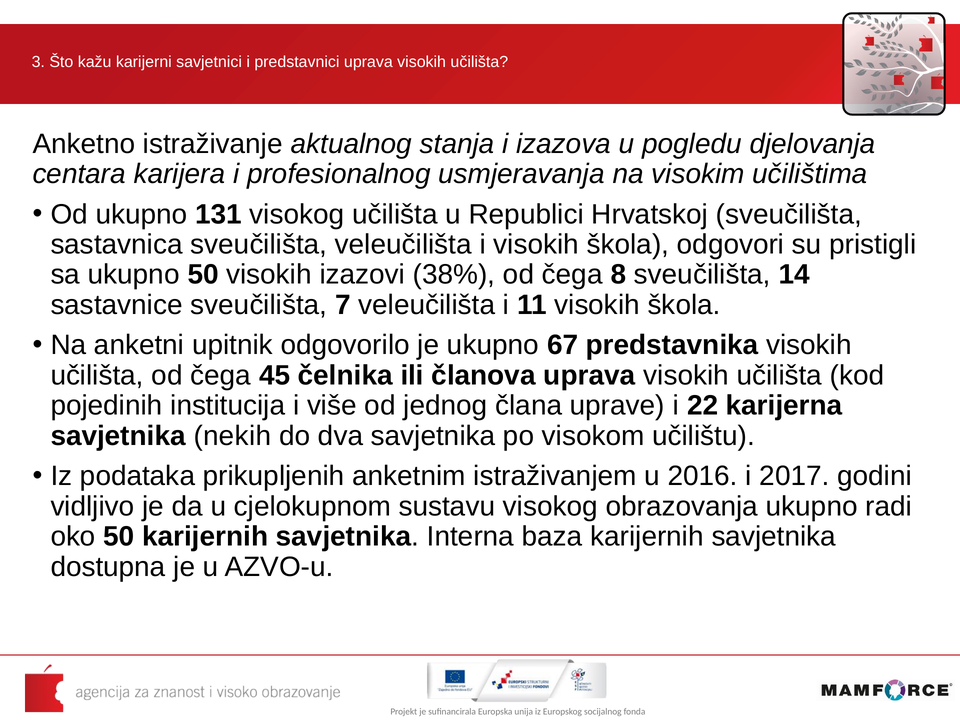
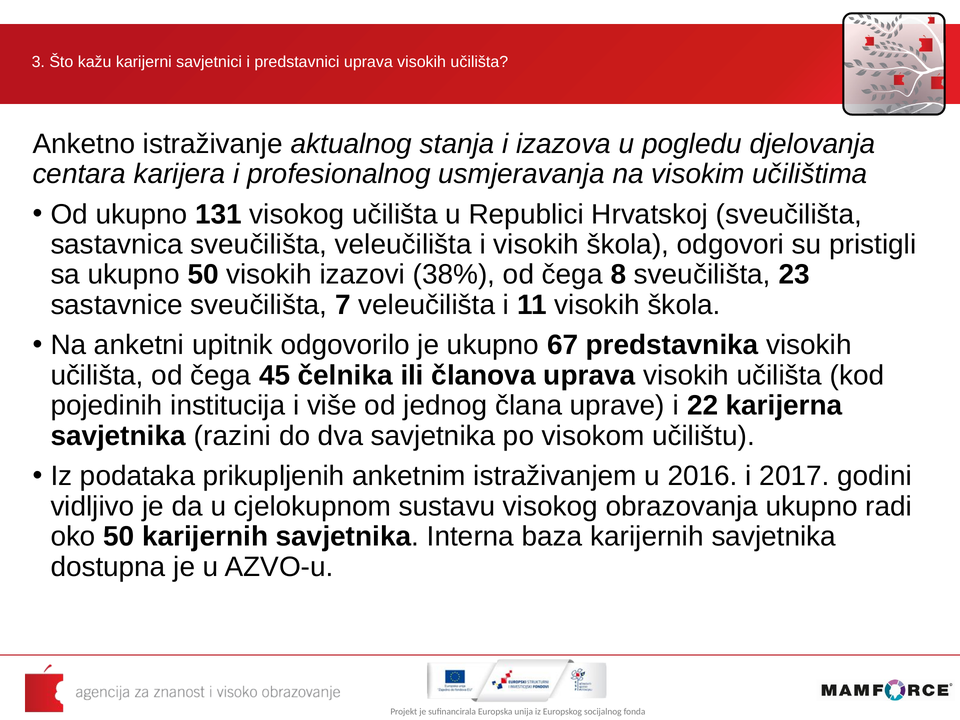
14: 14 -> 23
nekih: nekih -> razini
